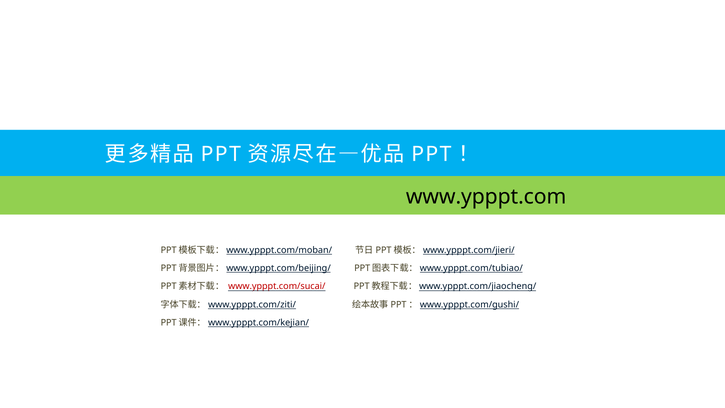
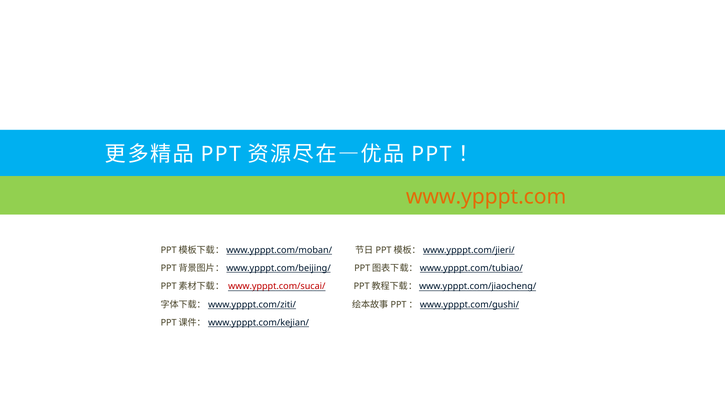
www.ypppt.com colour: black -> orange
